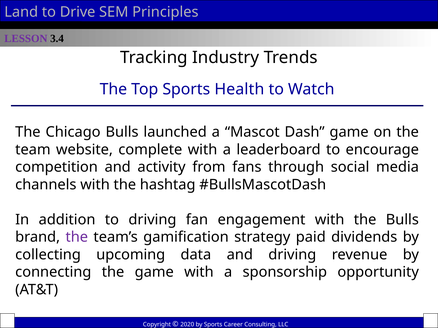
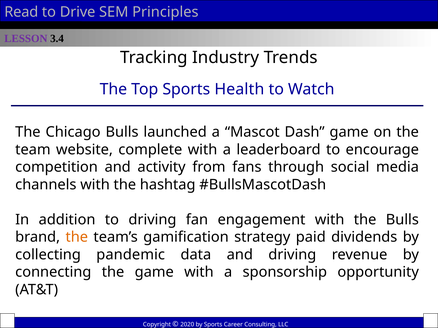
Land: Land -> Read
the at (77, 237) colour: purple -> orange
upcoming: upcoming -> pandemic
